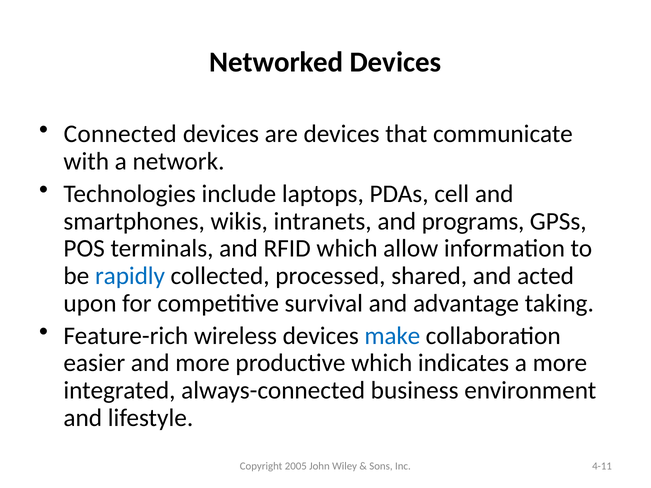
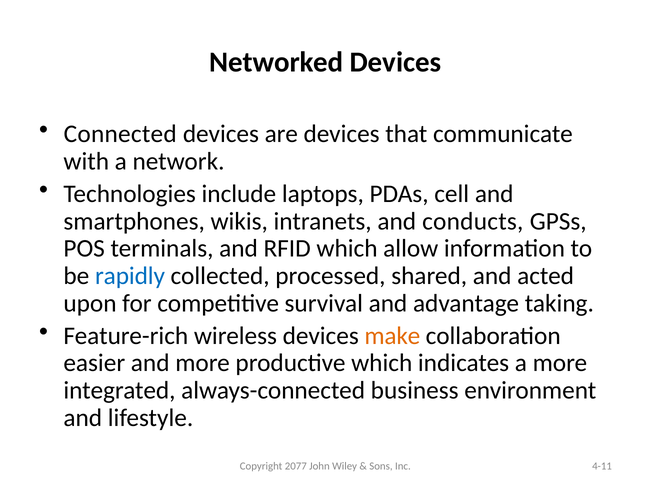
programs: programs -> conducts
make colour: blue -> orange
2005: 2005 -> 2077
